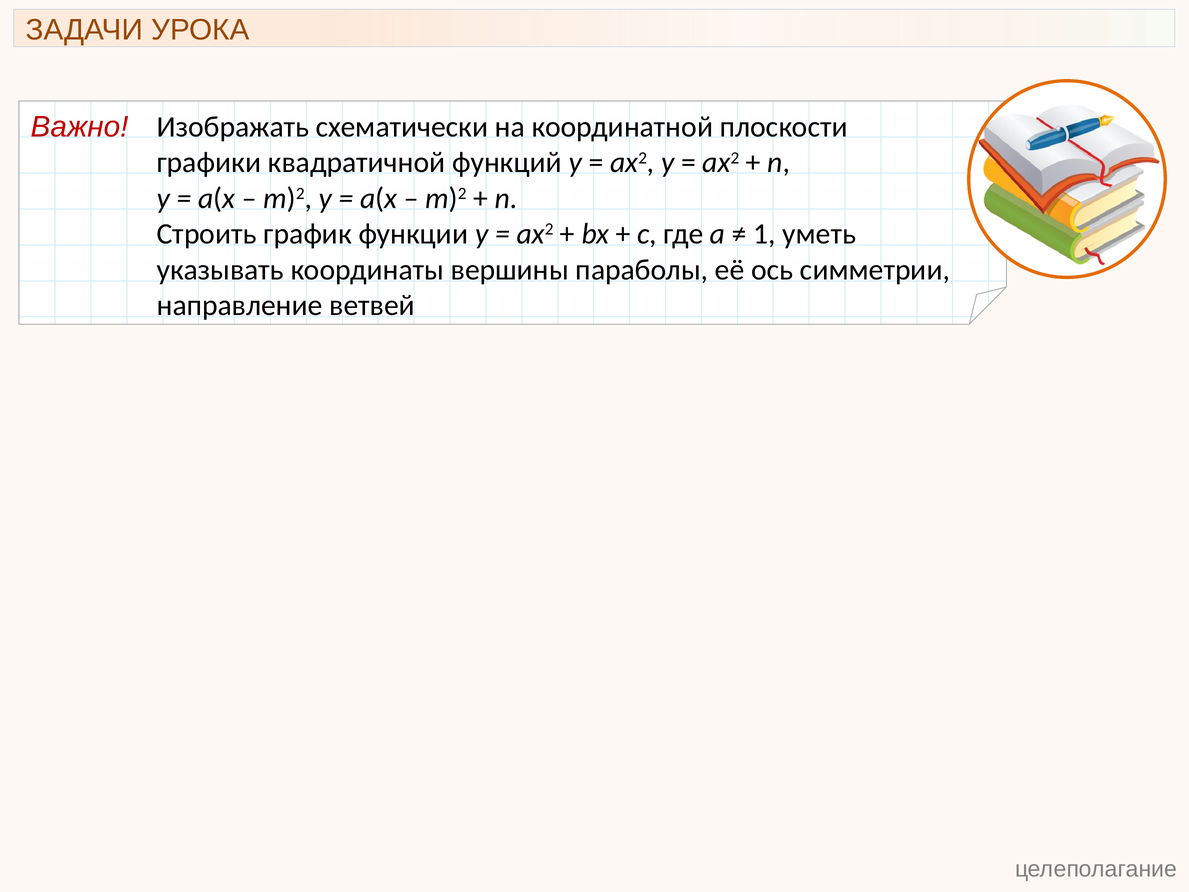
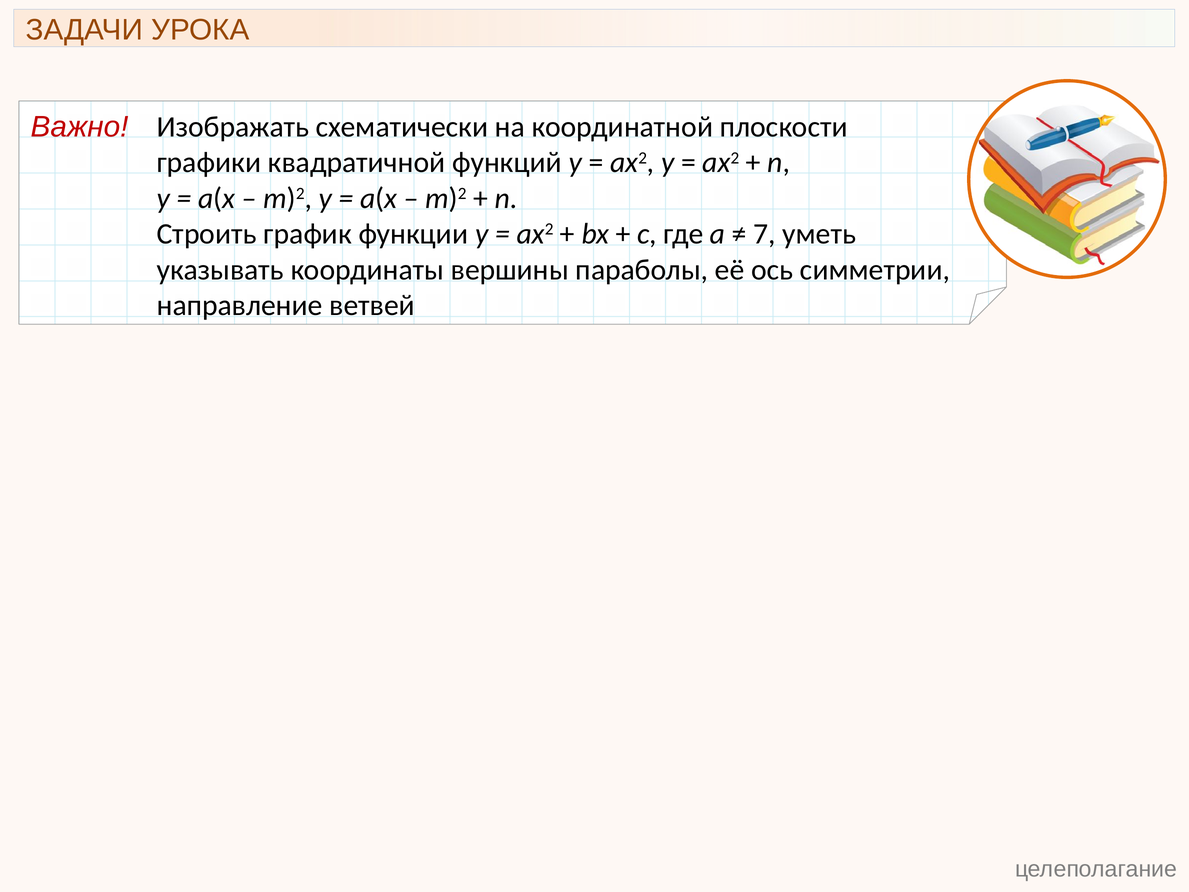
1: 1 -> 7
